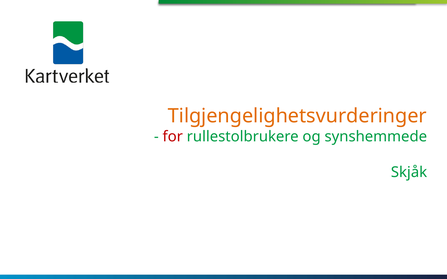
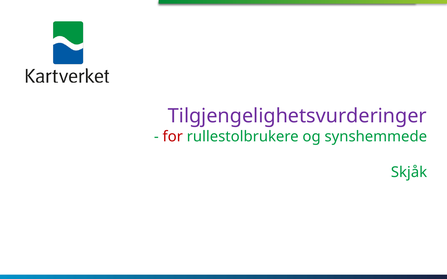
Tilgjengelighetsvurderinger colour: orange -> purple
